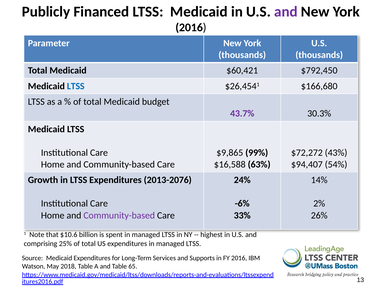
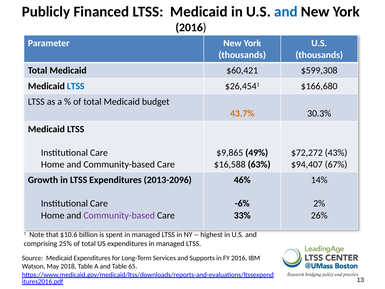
and at (286, 12) colour: purple -> blue
$792,450: $792,450 -> $599,308
43.7% colour: purple -> orange
99%: 99% -> 49%
54%: 54% -> 67%
2013-2076: 2013-2076 -> 2013-2096
24%: 24% -> 46%
